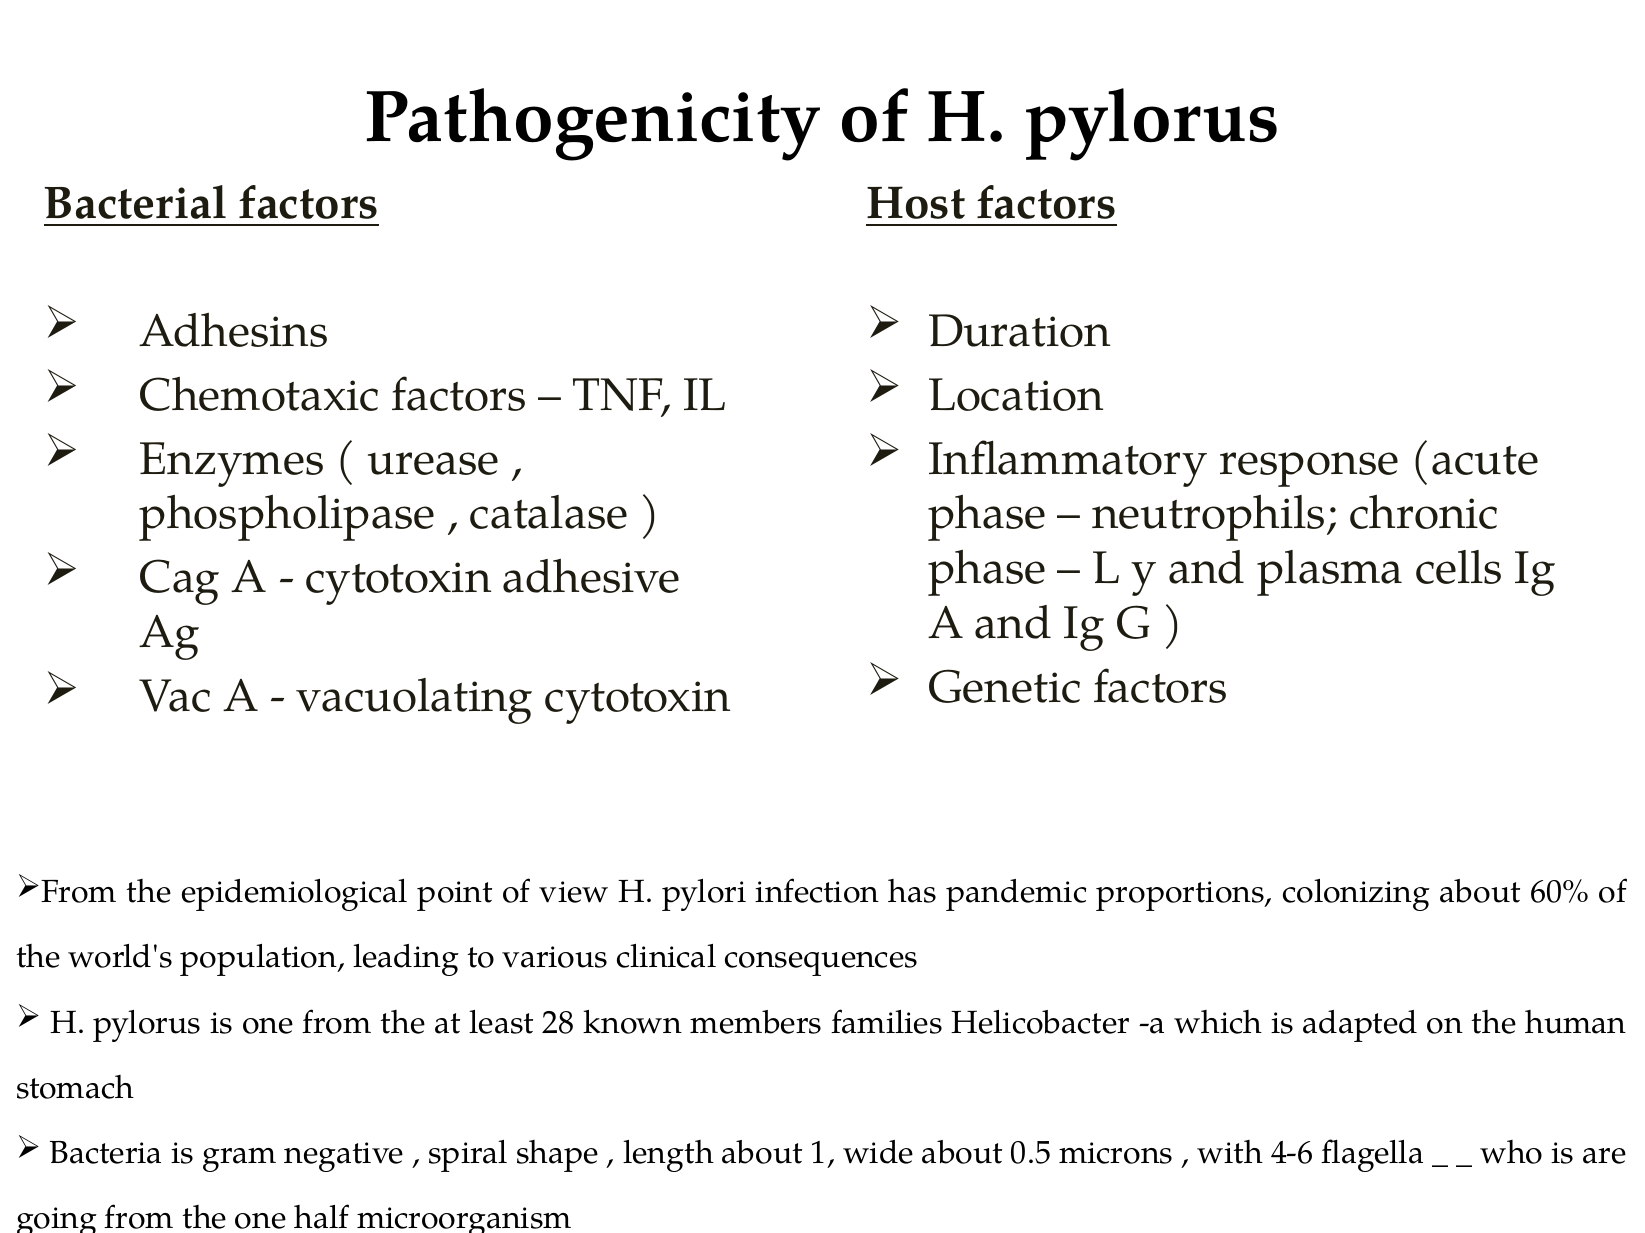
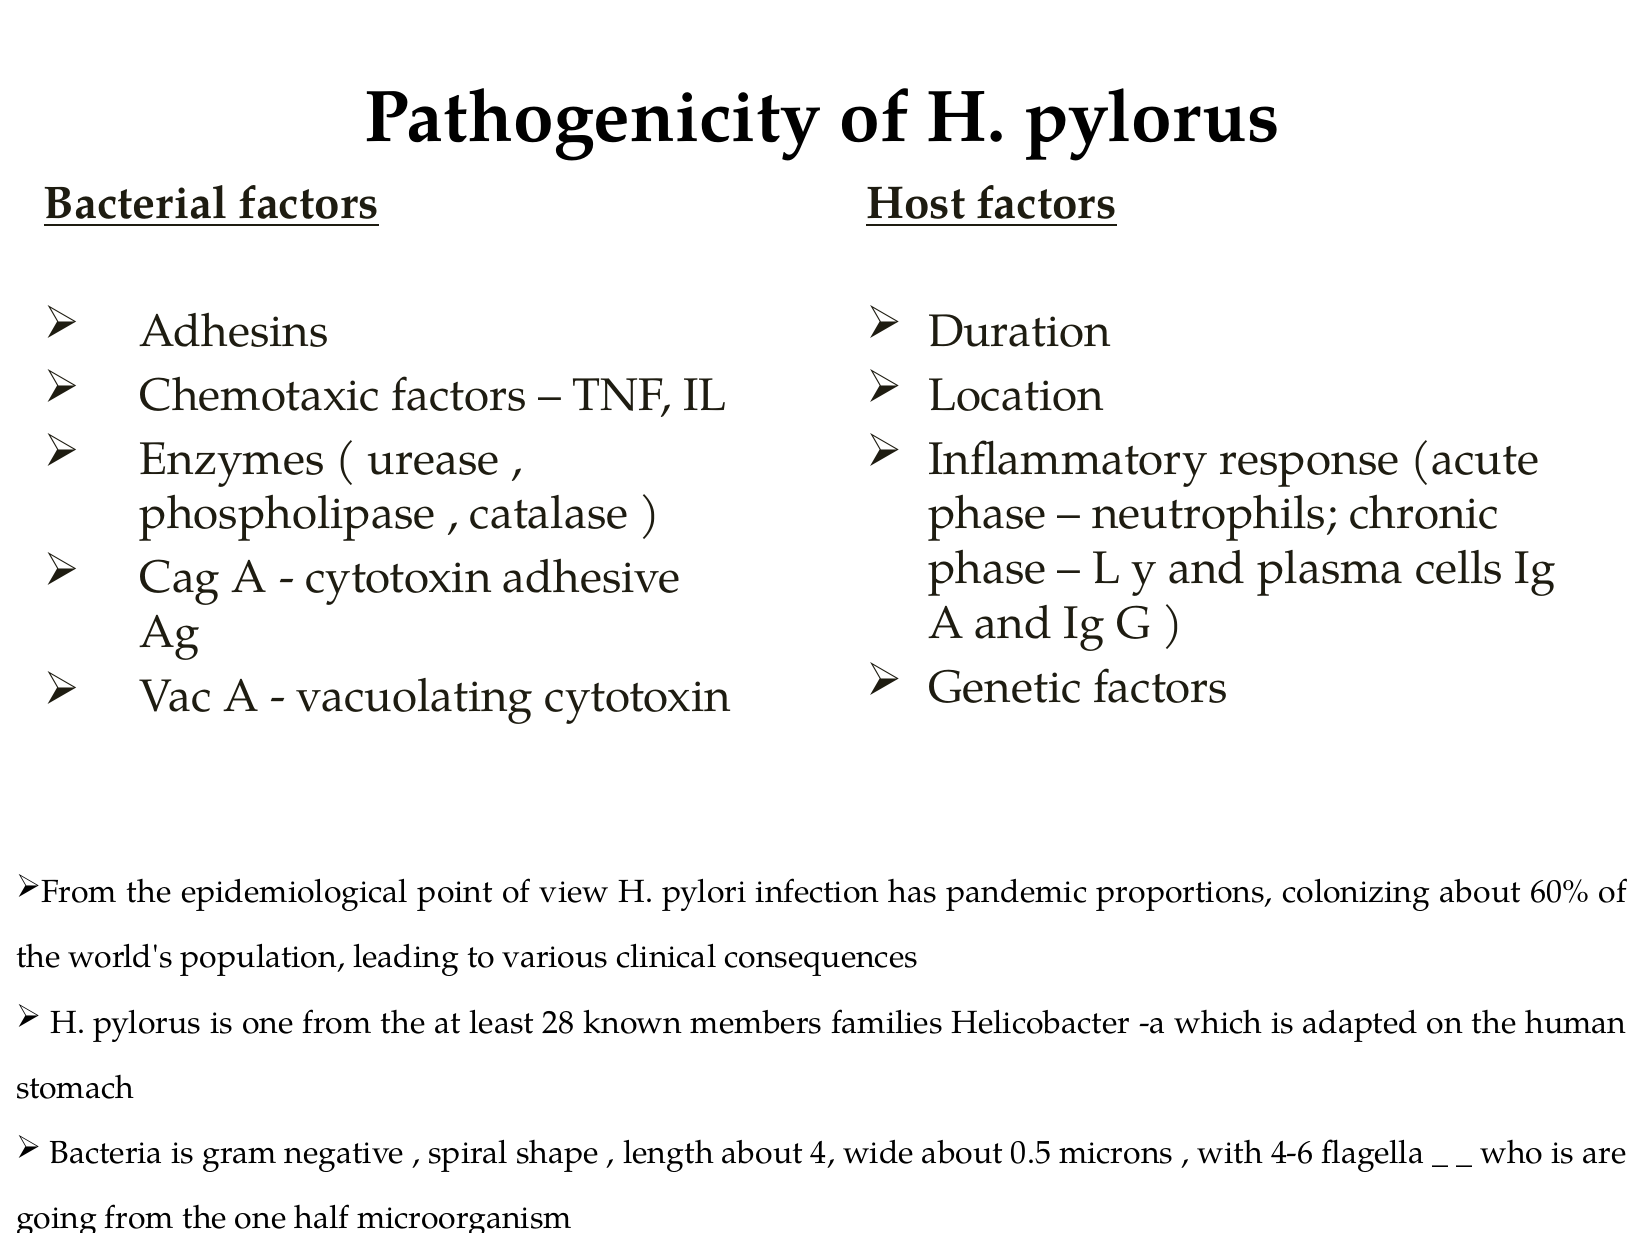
1: 1 -> 4
